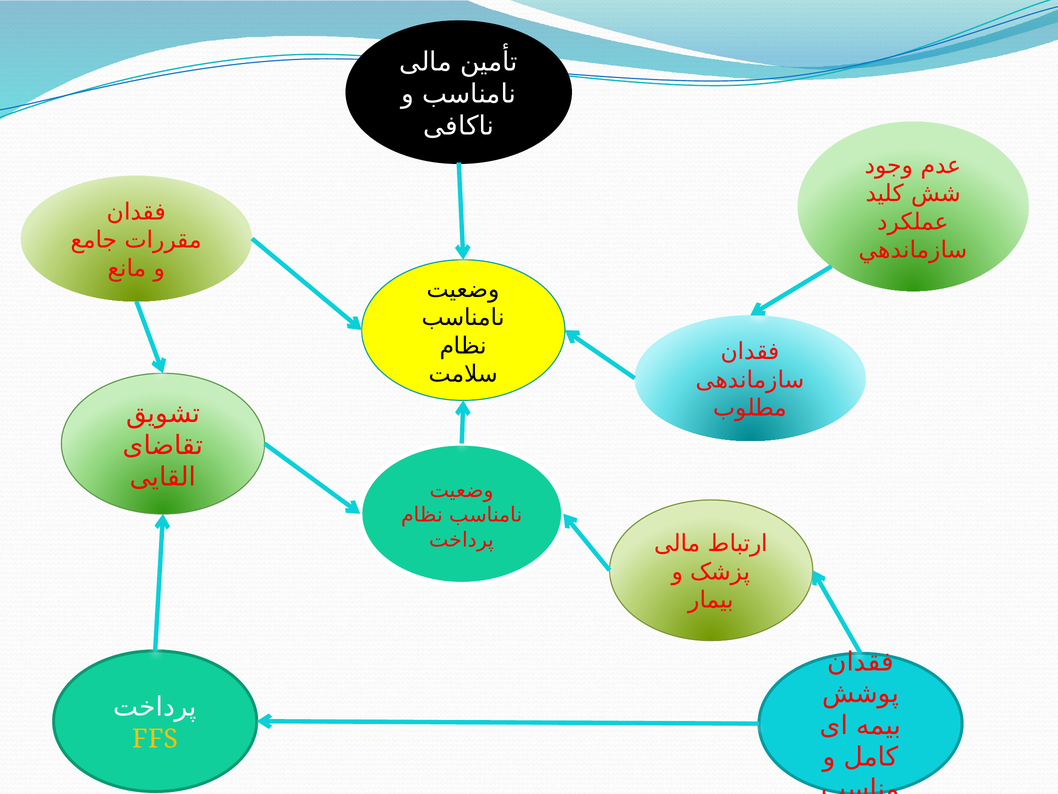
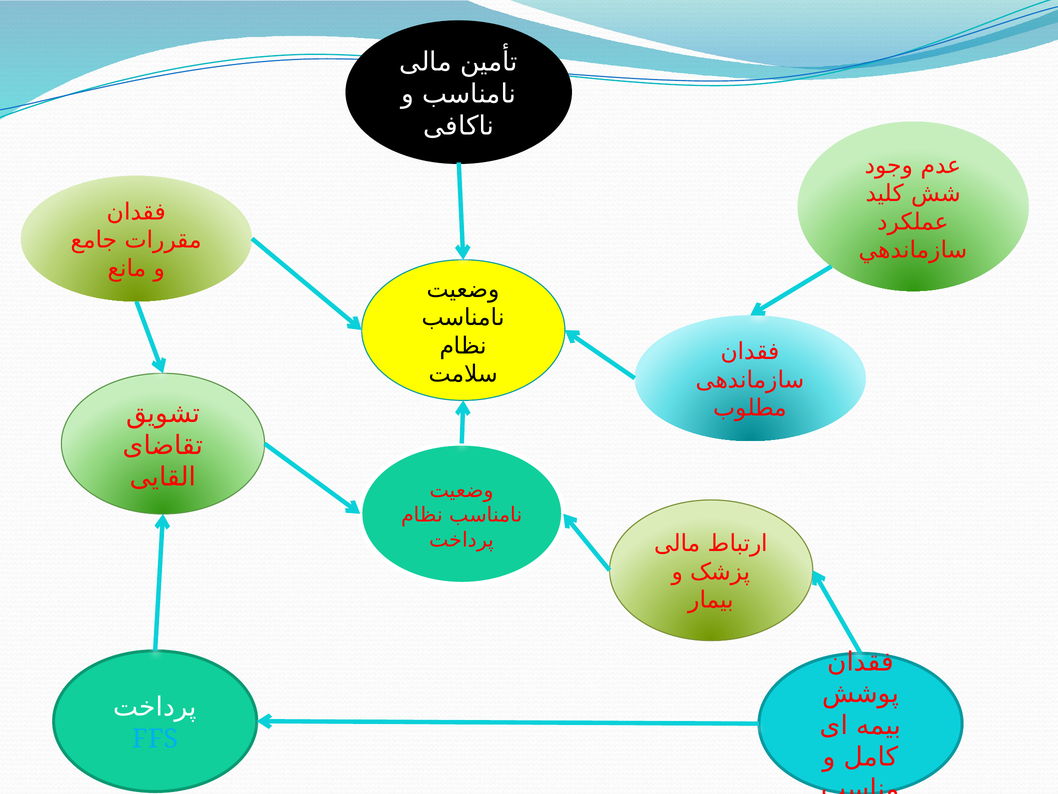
FFS colour: yellow -> light blue
